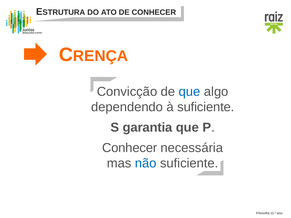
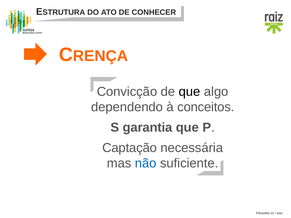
que at (190, 92) colour: blue -> black
à suficiente: suficiente -> conceitos
Conhecer at (130, 148): Conhecer -> Captação
